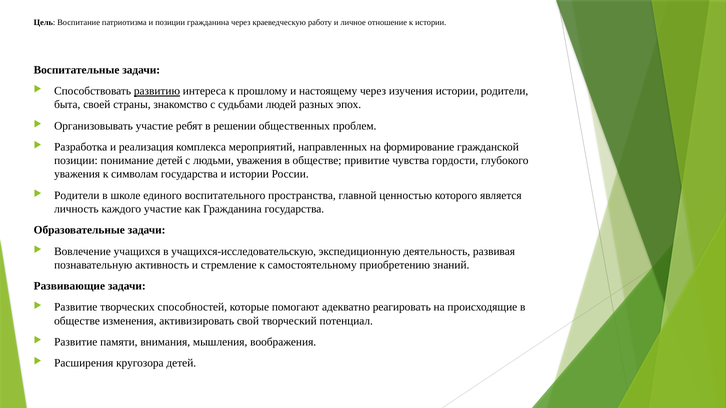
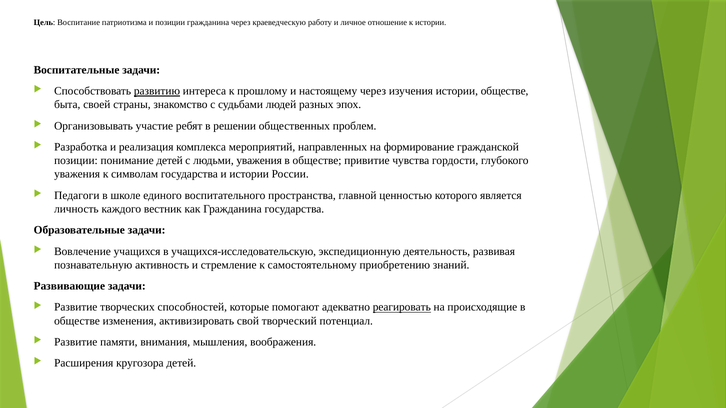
истории родители: родители -> обществе
Родители at (77, 196): Родители -> Педагоги
каждого участие: участие -> вестник
реагировать underline: none -> present
